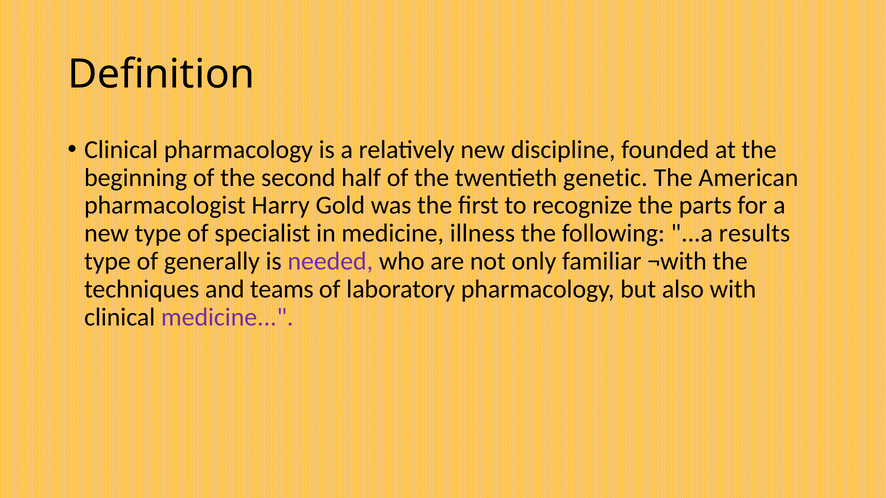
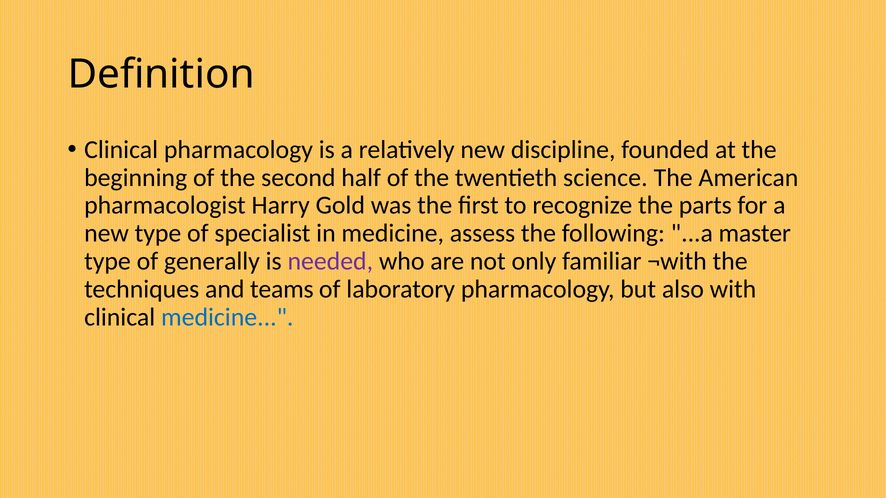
genetic: genetic -> science
illness: illness -> assess
results: results -> master
medicine at (227, 317) colour: purple -> blue
